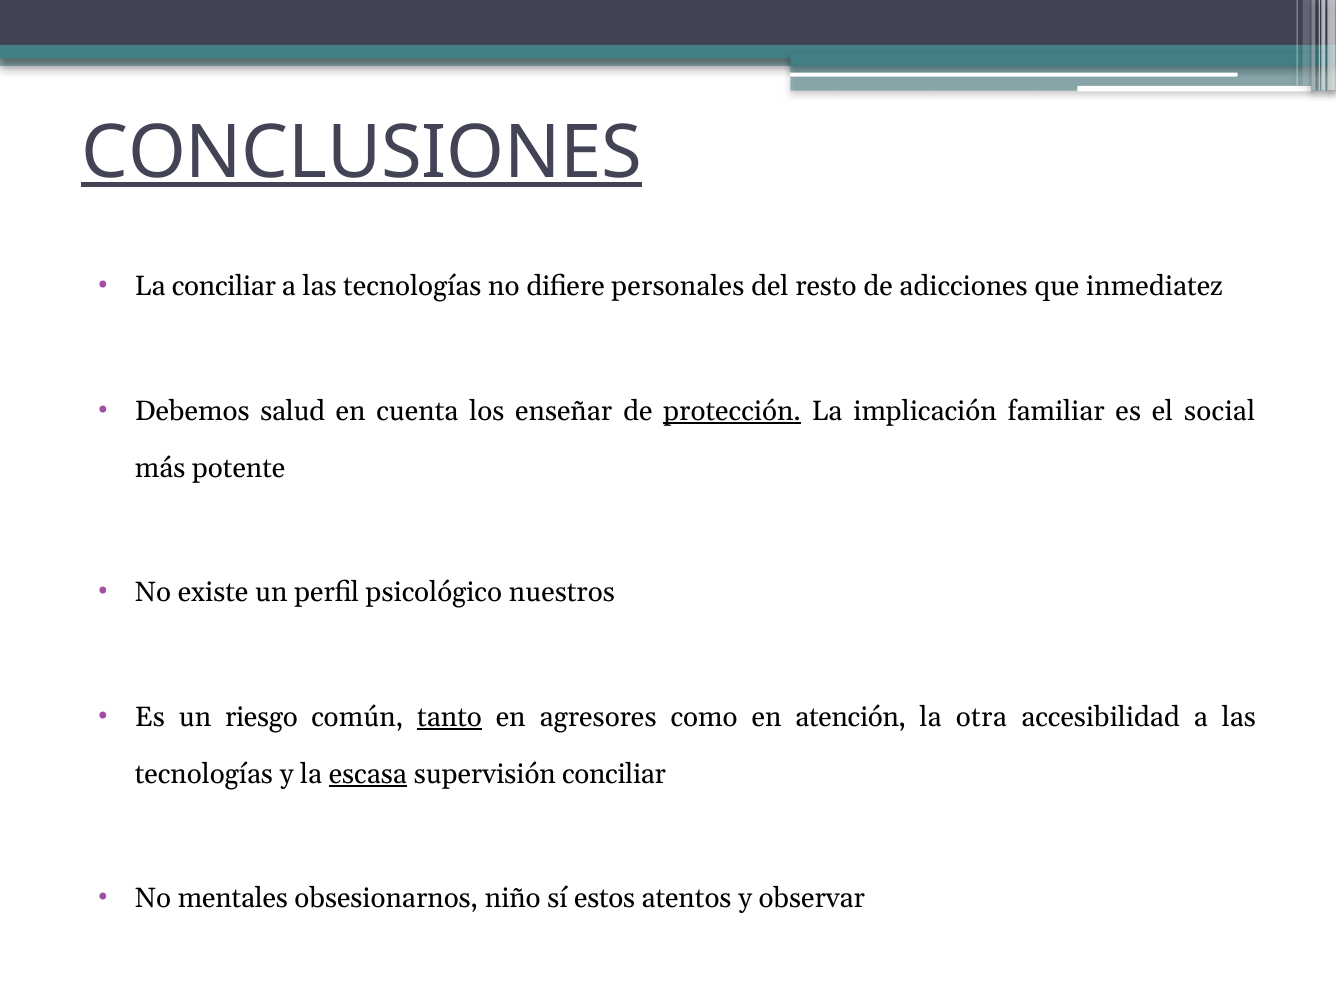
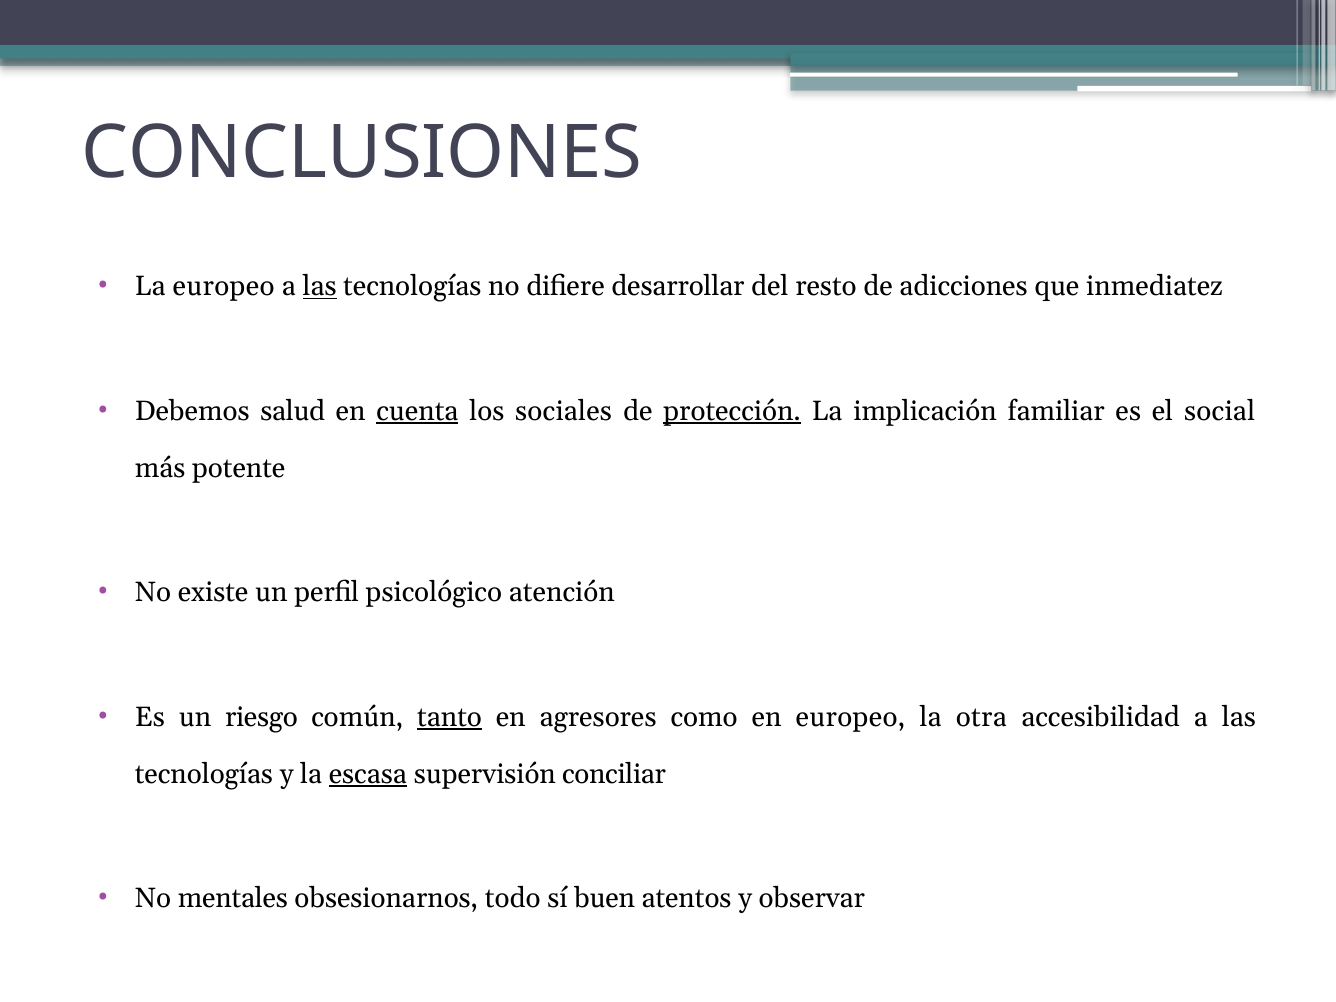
CONCLUSIONES underline: present -> none
La conciliar: conciliar -> europeo
las at (320, 287) underline: none -> present
personales: personales -> desarrollar
cuenta underline: none -> present
enseñar: enseñar -> sociales
nuestros: nuestros -> atención
en atención: atención -> europeo
niño: niño -> todo
estos: estos -> buen
